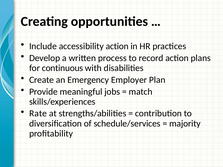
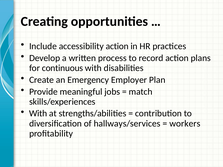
Rate at (38, 114): Rate -> With
schedule/services: schedule/services -> hallways/services
majority: majority -> workers
